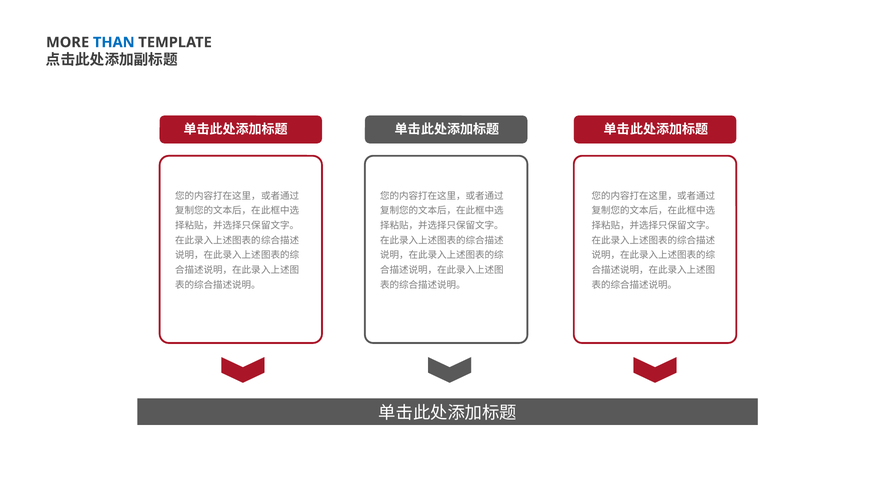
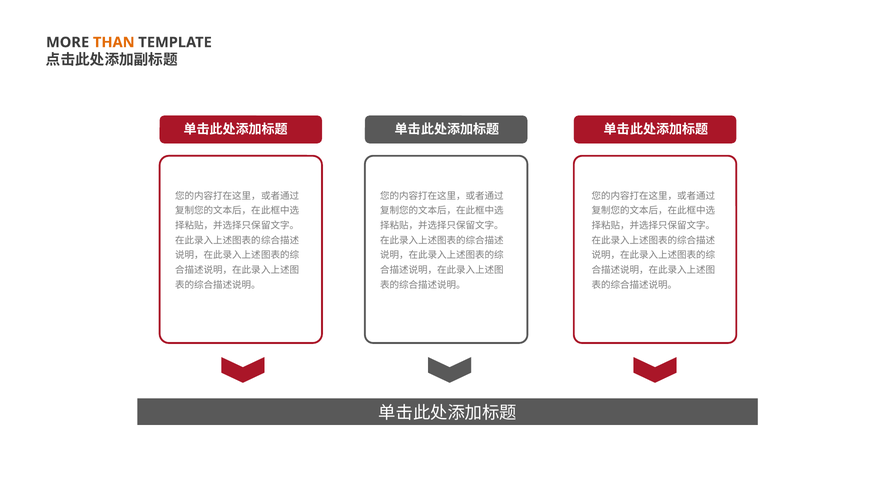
THAN colour: blue -> orange
